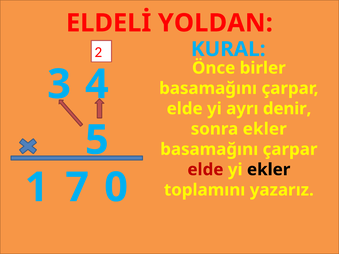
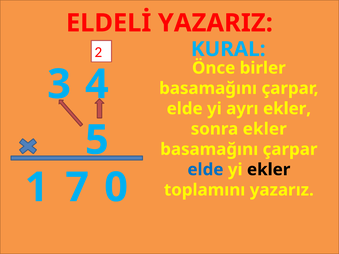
YOLDAN: YOLDAN -> YAZARIZ
ayrı denir: denir -> ekler
elde at (205, 170) colour: red -> blue
